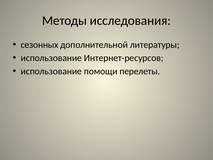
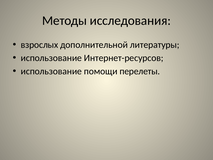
сезонных: сезонных -> взрослых
